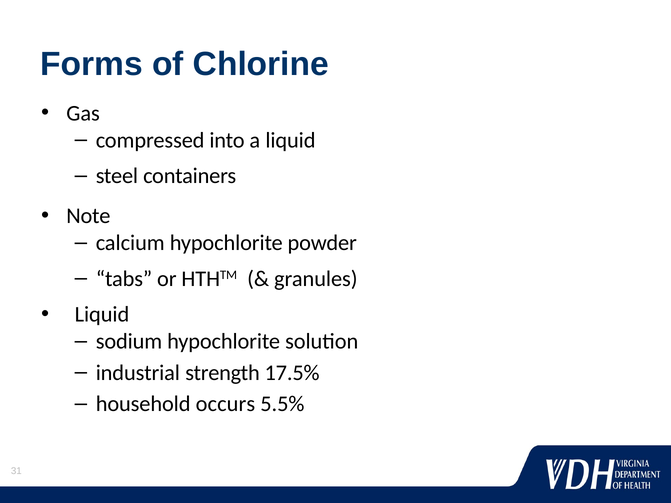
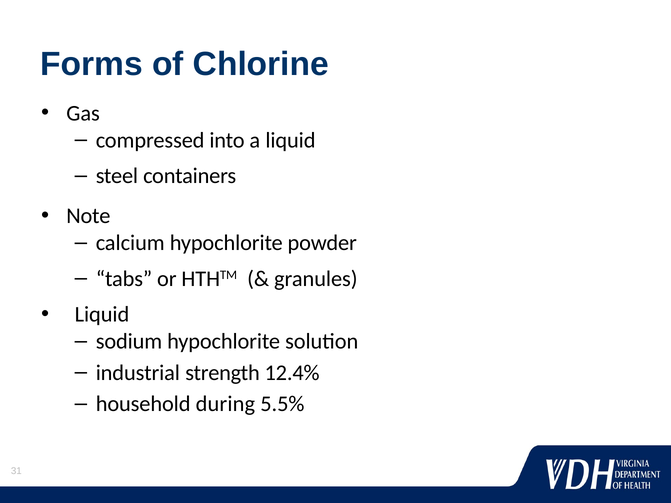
17.5%: 17.5% -> 12.4%
occurs: occurs -> during
